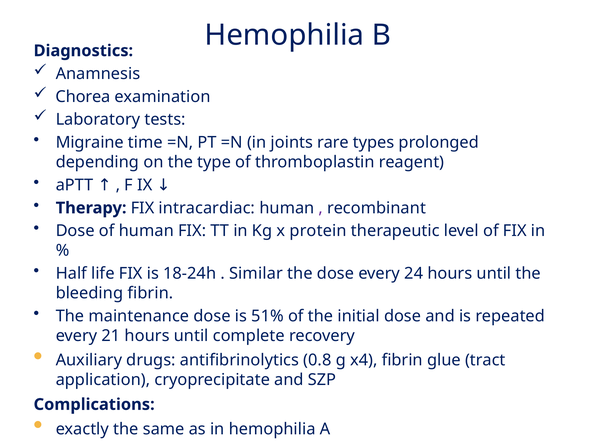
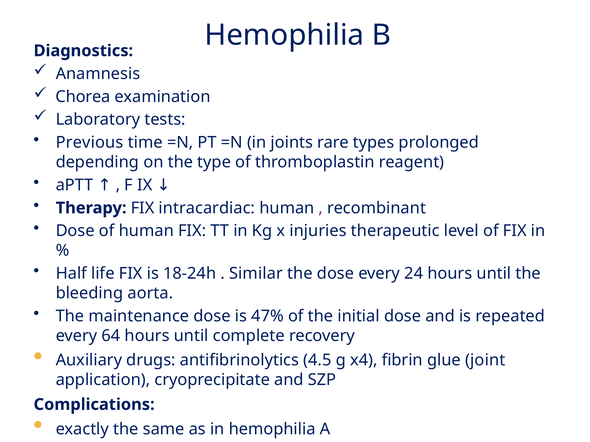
Migraine: Migraine -> Previous
protein: protein -> injuries
bleeding fibrin: fibrin -> aorta
51%: 51% -> 47%
21: 21 -> 64
0.8: 0.8 -> 4.5
tract: tract -> joint
